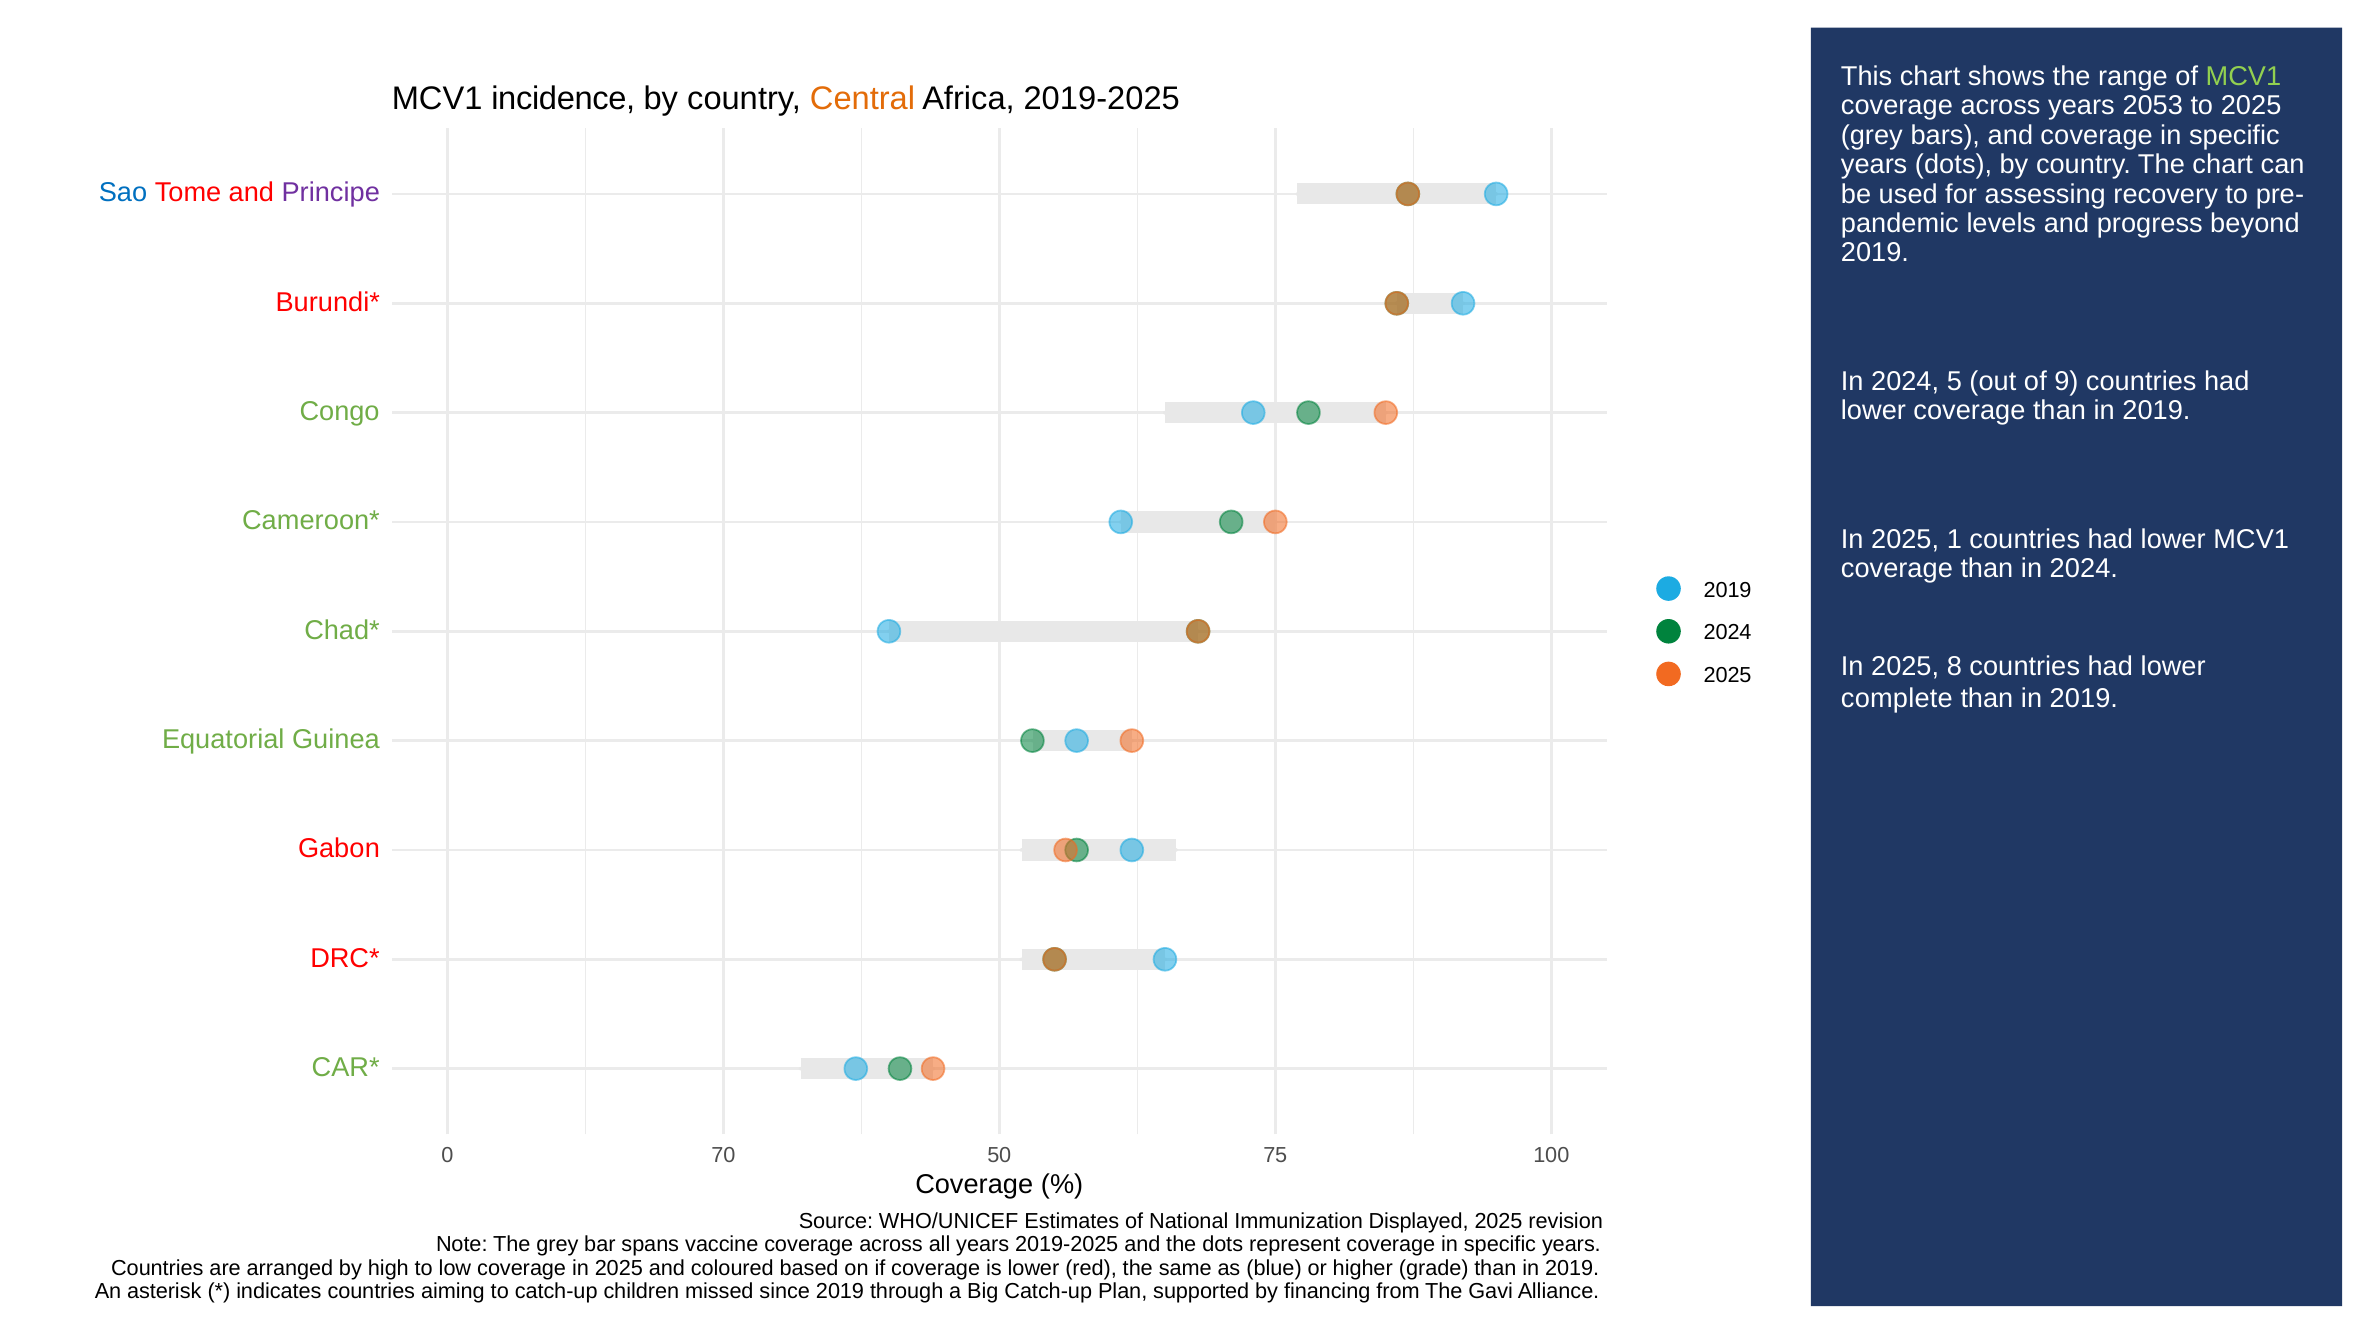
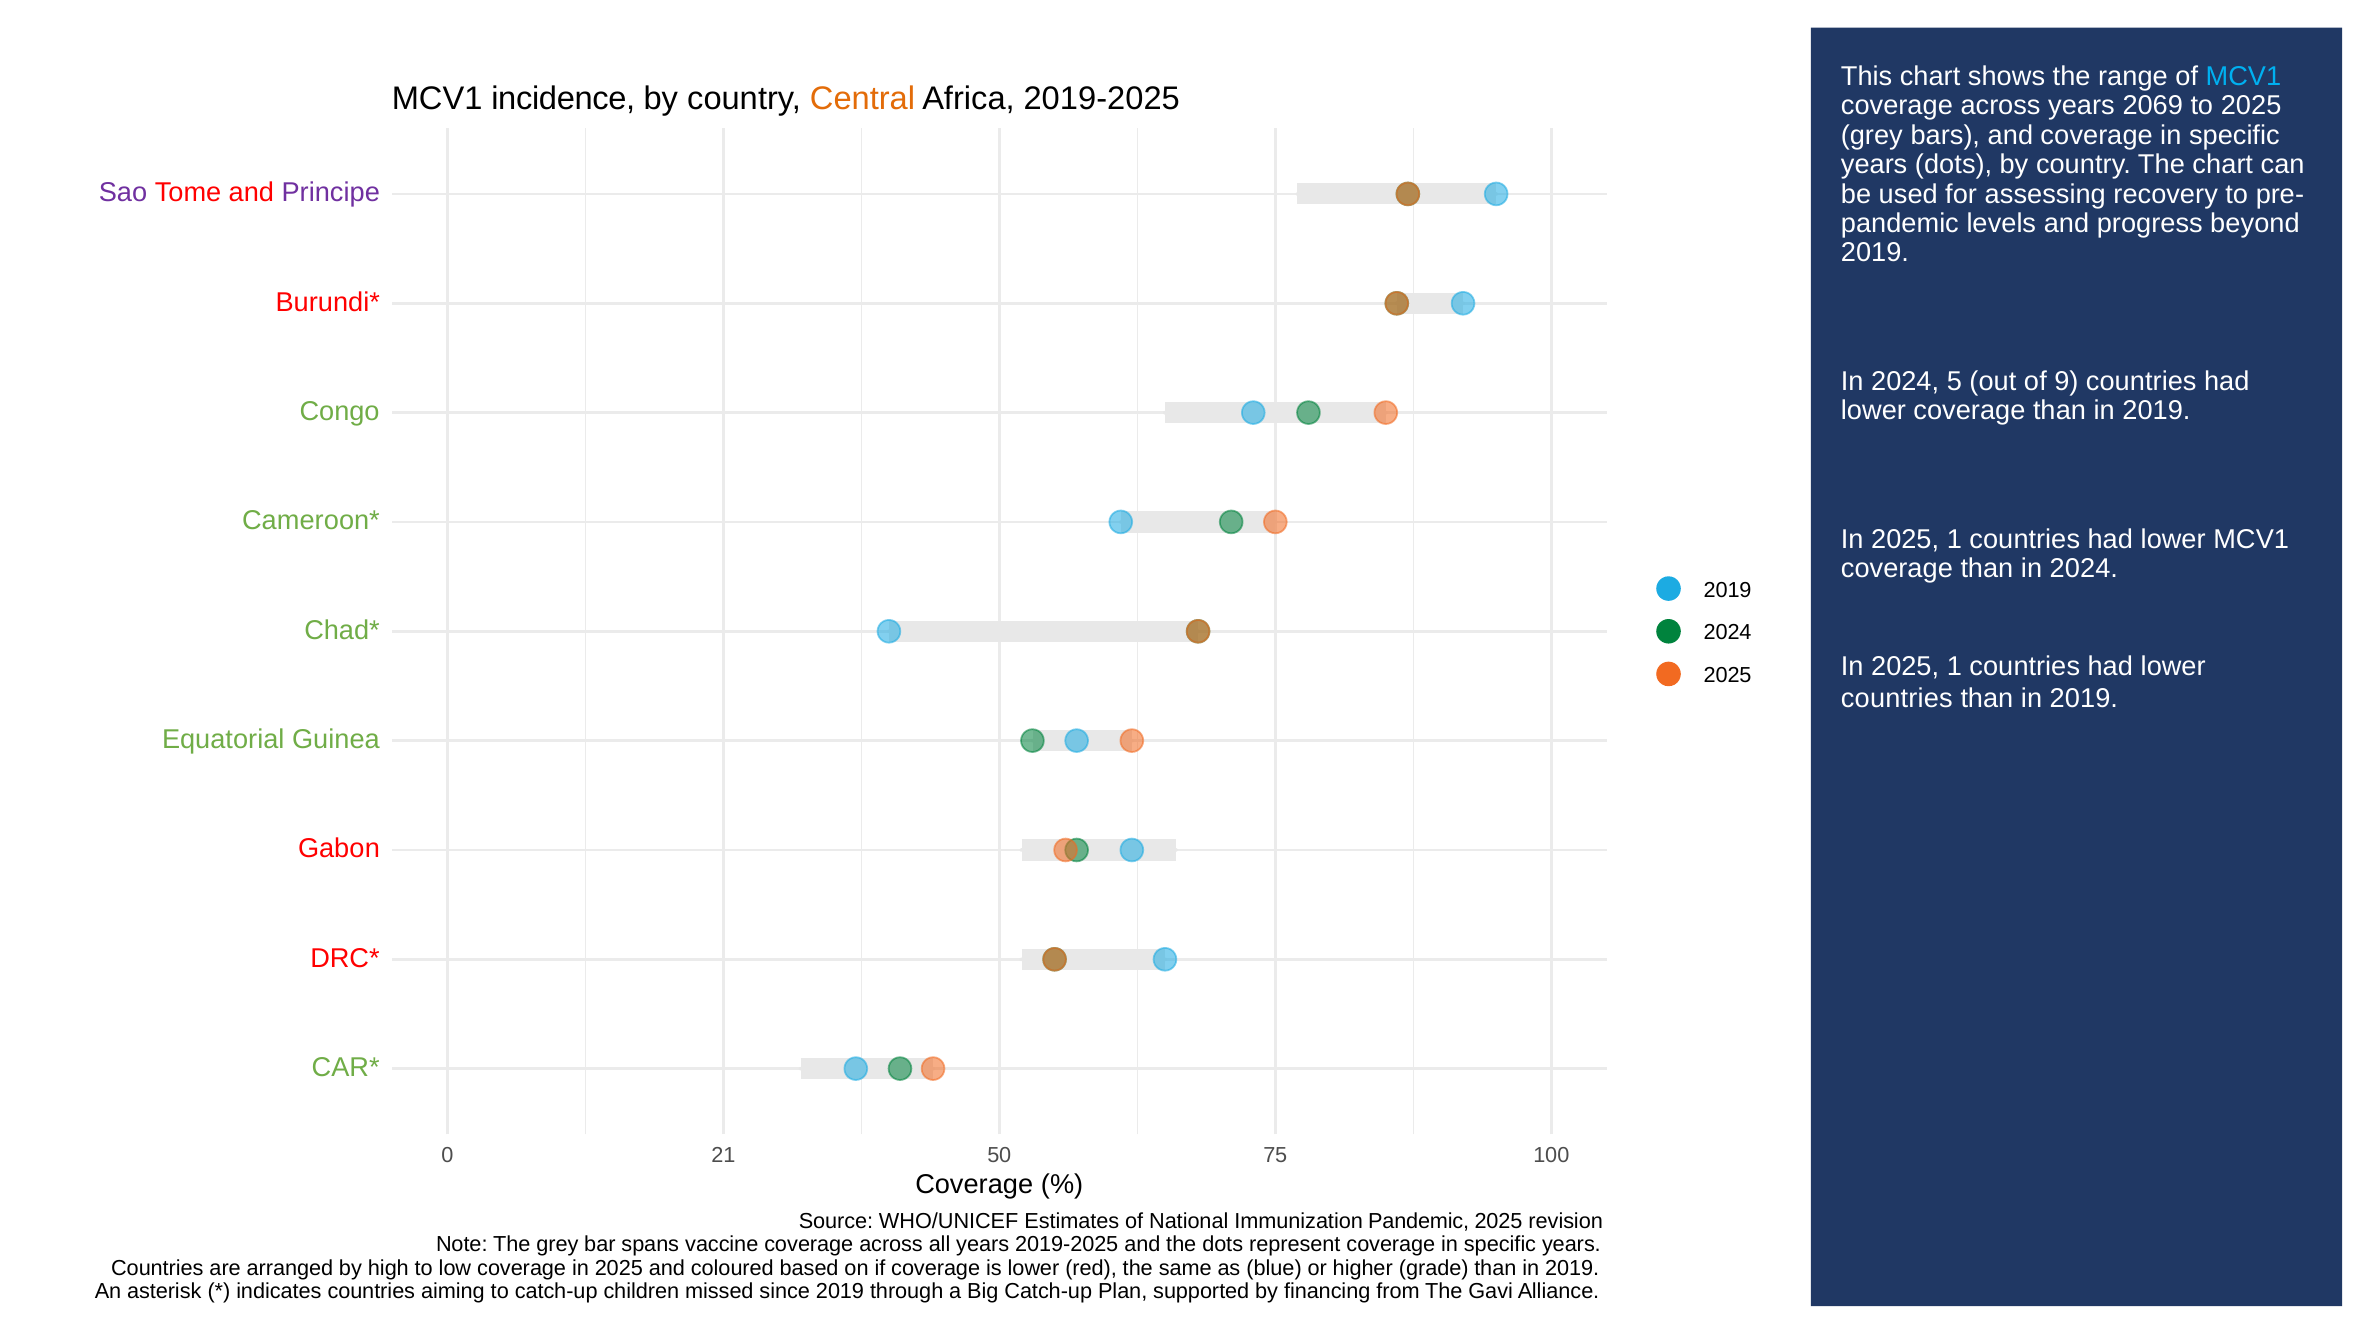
MCV1 at (2243, 77) colour: light green -> light blue
2053: 2053 -> 2069
Sao colour: blue -> purple
8 at (1955, 666): 8 -> 1
complete at (1897, 699): complete -> countries
70: 70 -> 21
Immunization Displayed: Displayed -> Pandemic
